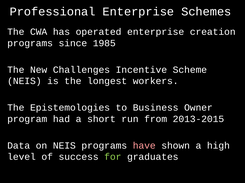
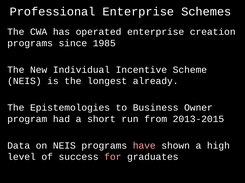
Challenges: Challenges -> Individual
workers: workers -> already
for colour: light green -> pink
